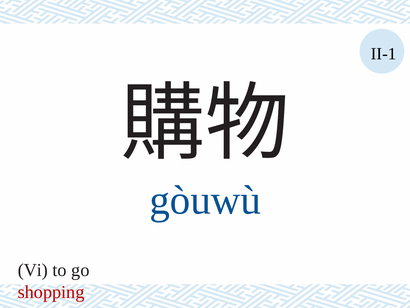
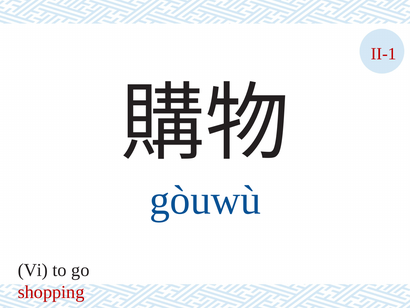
II-1 colour: black -> red
